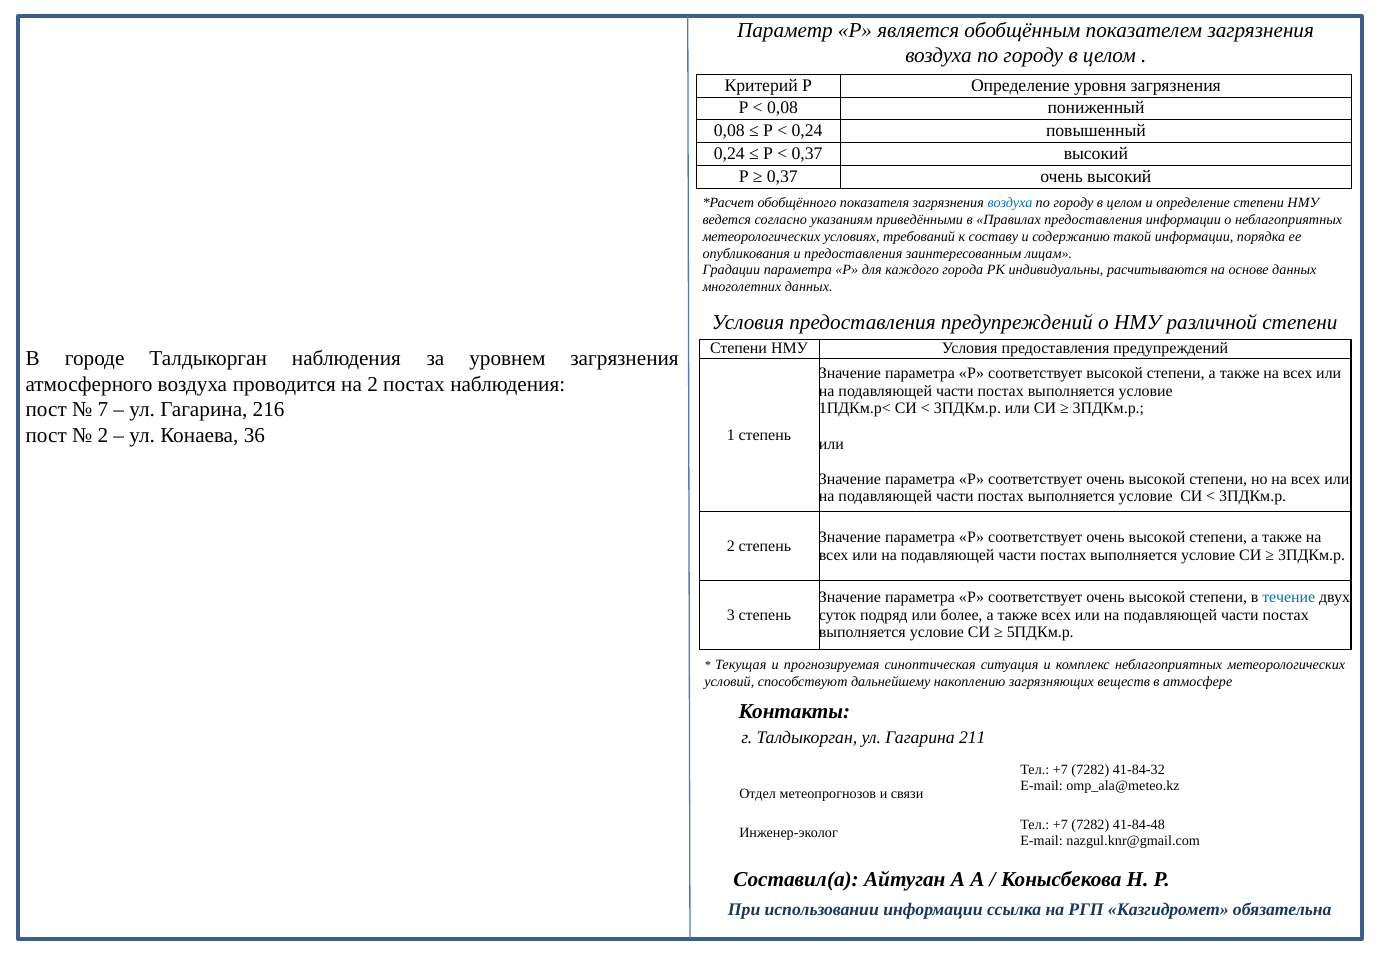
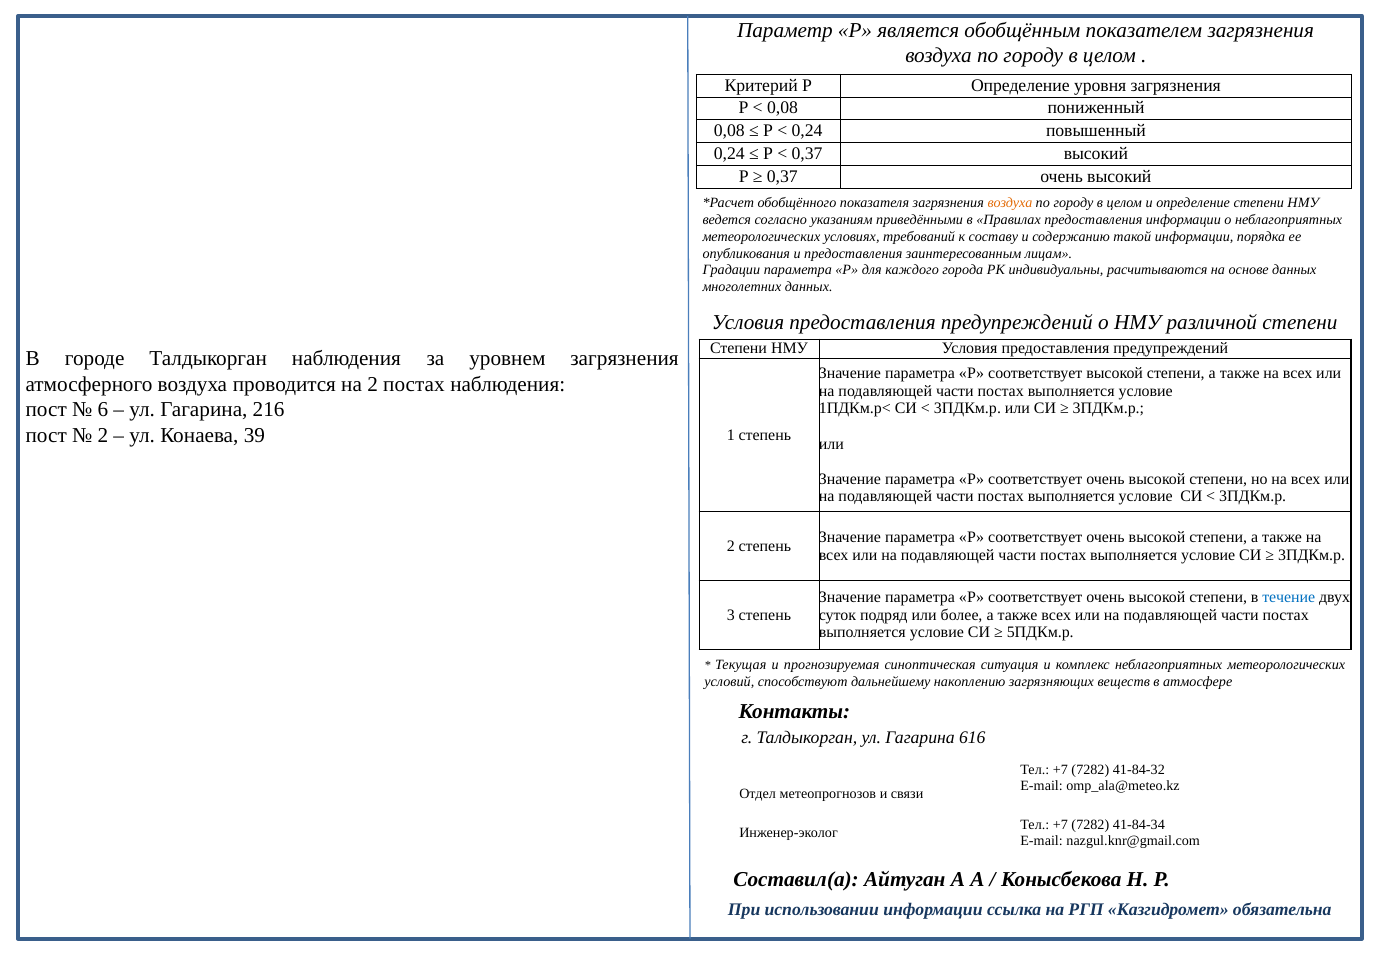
воздуха at (1010, 203) colour: blue -> orange
7: 7 -> 6
36: 36 -> 39
211: 211 -> 616
41-84-48: 41-84-48 -> 41-84-34
